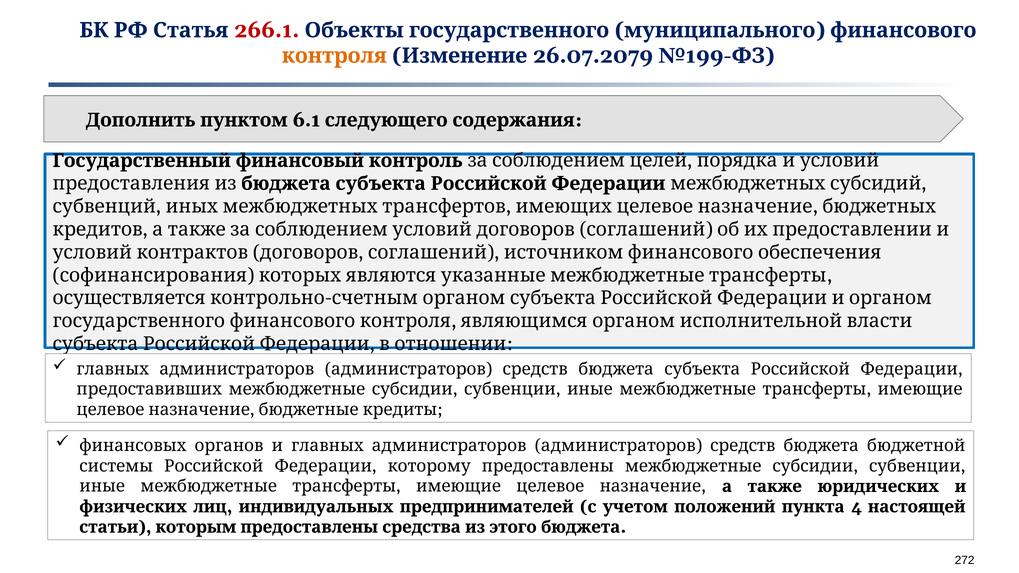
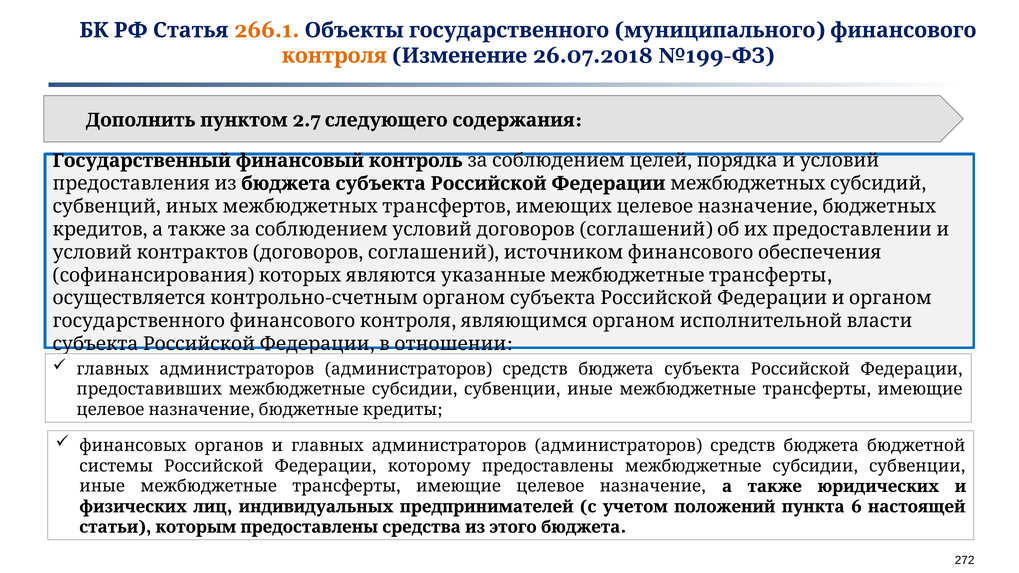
266.1 colour: red -> orange
26.07.2079: 26.07.2079 -> 26.07.2018
6.1: 6.1 -> 2.7
4: 4 -> 6
